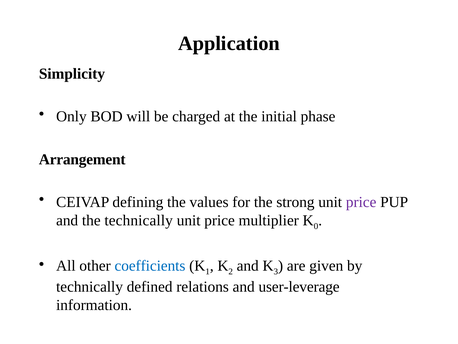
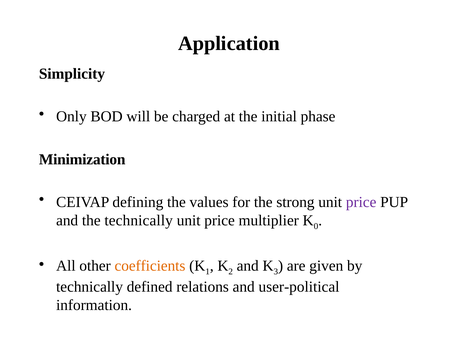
Arrangement: Arrangement -> Minimization
coefficients colour: blue -> orange
user-leverage: user-leverage -> user-political
